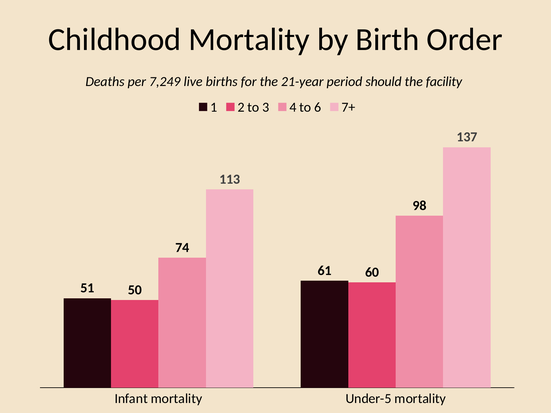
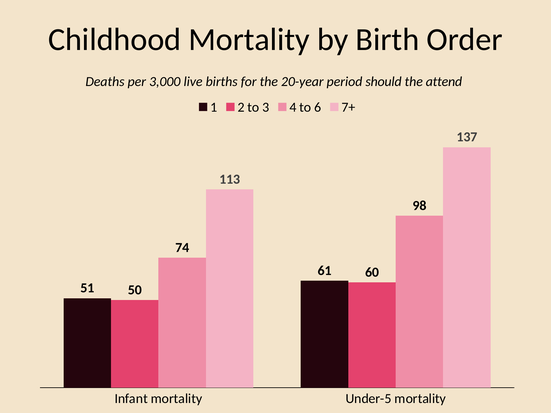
7,249: 7,249 -> 3,000
21-year: 21-year -> 20-year
facility: facility -> attend
